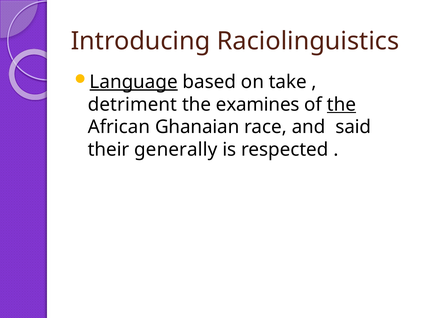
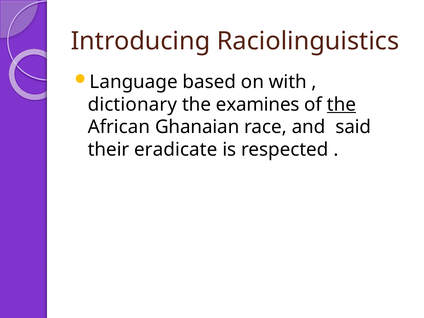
Language underline: present -> none
take: take -> with
detriment: detriment -> dictionary
generally: generally -> eradicate
